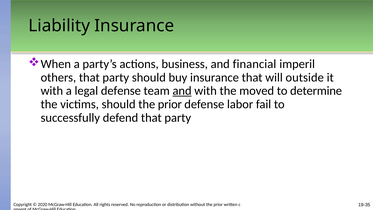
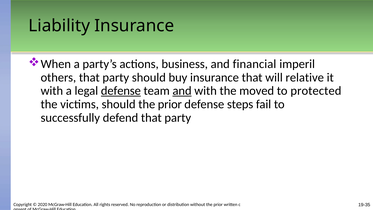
outside: outside -> relative
defense at (121, 91) underline: none -> present
determine: determine -> protected
labor: labor -> steps
